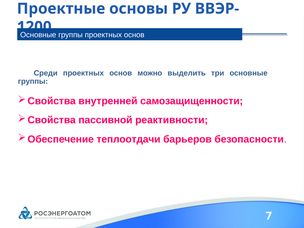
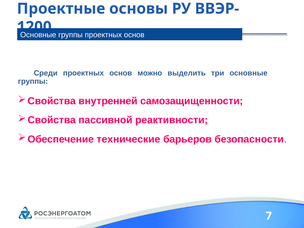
теплоотдачи: теплоотдачи -> технические
